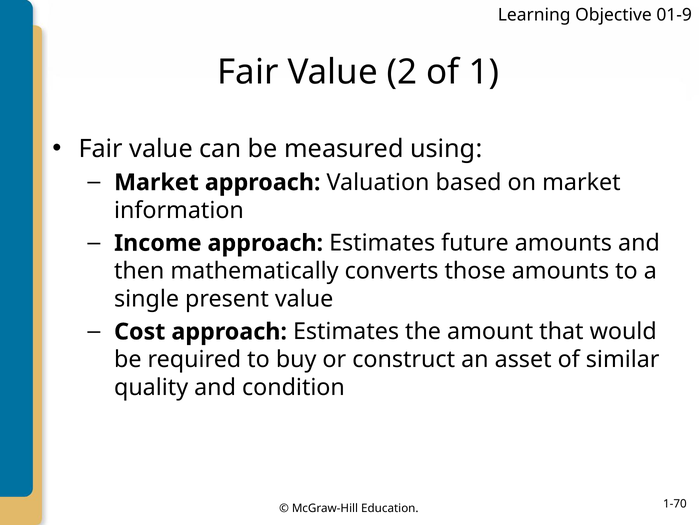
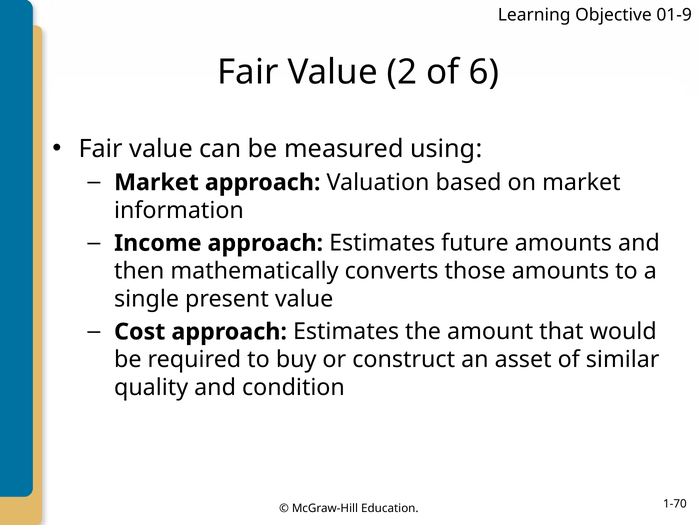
1: 1 -> 6
